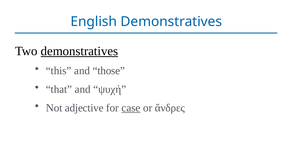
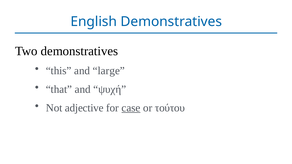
demonstratives at (79, 51) underline: present -> none
those: those -> large
ἄνδρες: ἄνδρες -> τούτου
